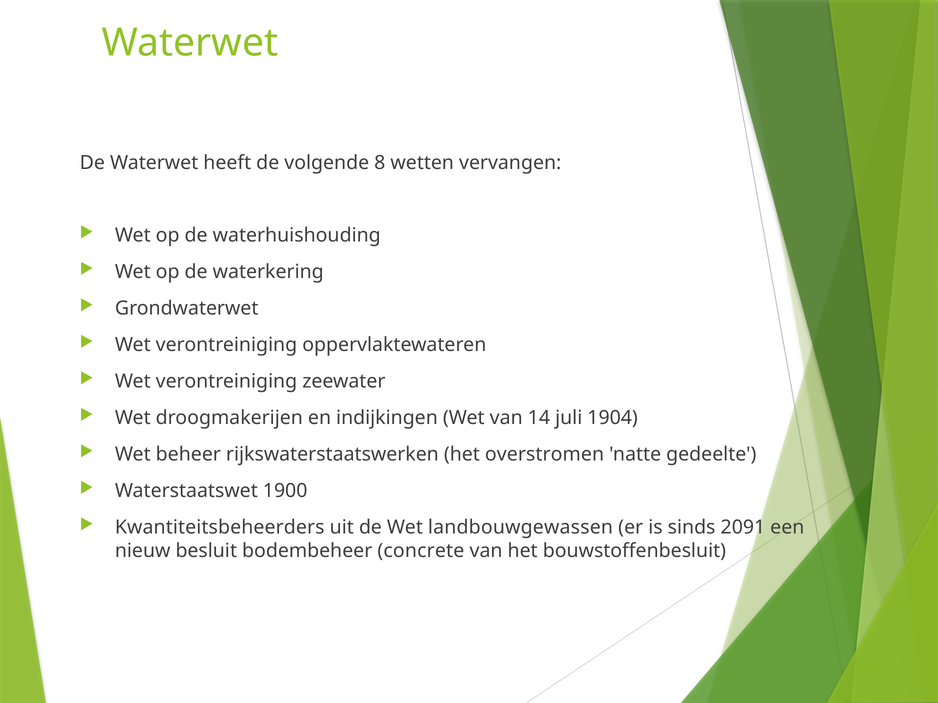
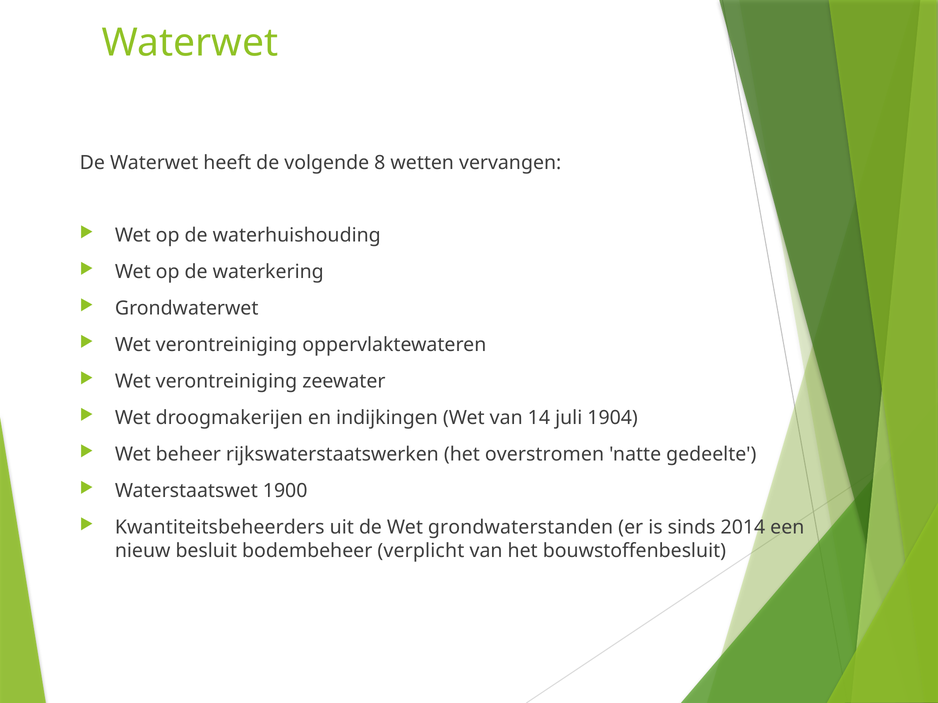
landbouwgewassen: landbouwgewassen -> grondwaterstanden
2091: 2091 -> 2014
concrete: concrete -> verplicht
